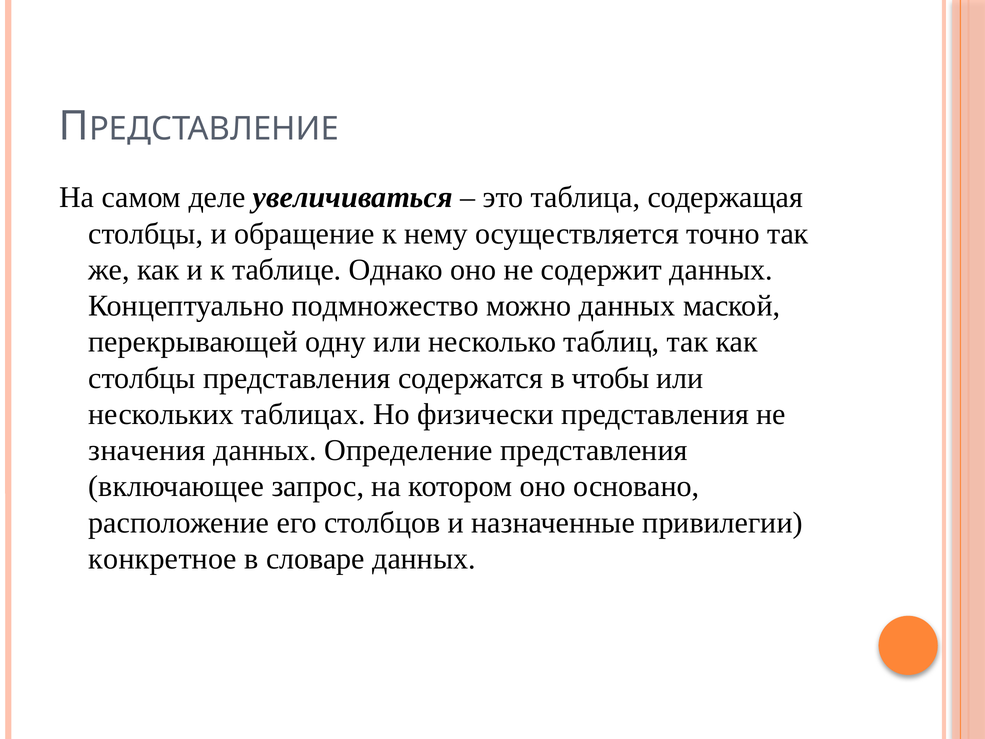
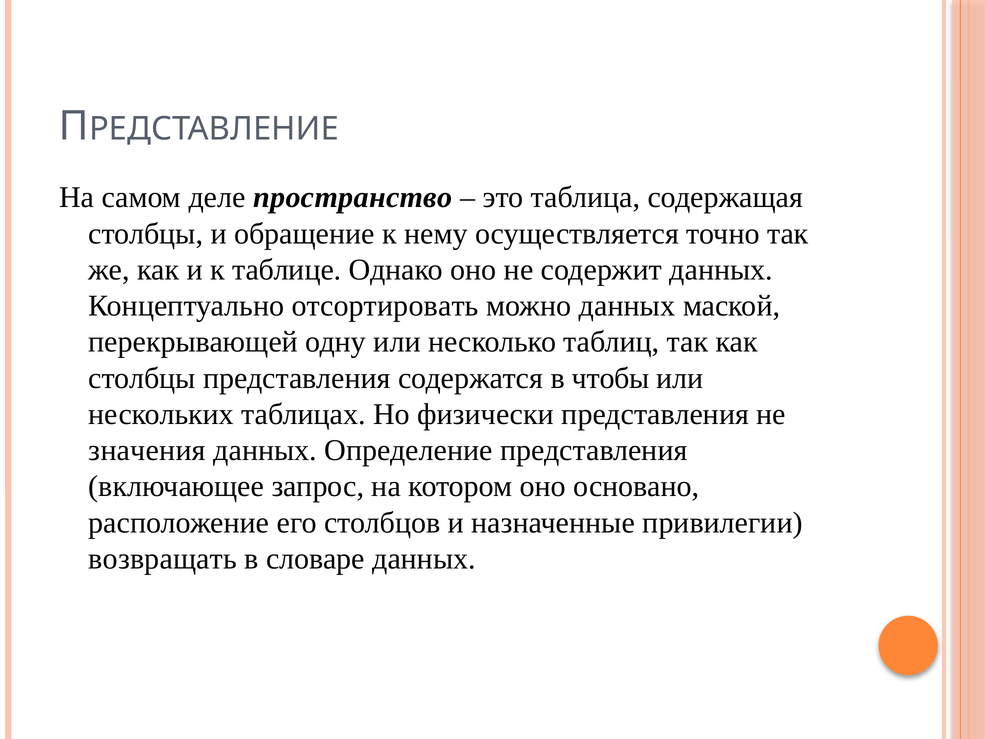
увеличиваться: увеличиваться -> пространство
подмножество: подмножество -> отсортировать
конкретное: конкретное -> возвращать
